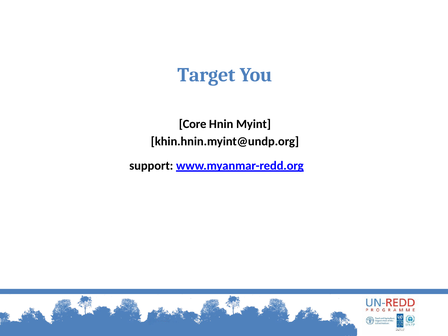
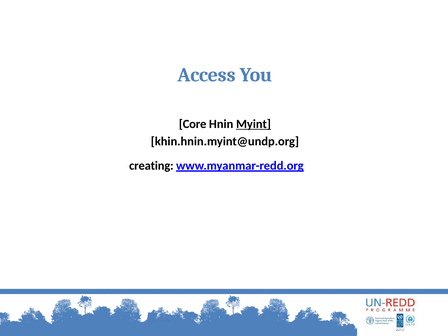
Target: Target -> Access
Myint underline: none -> present
support: support -> creating
